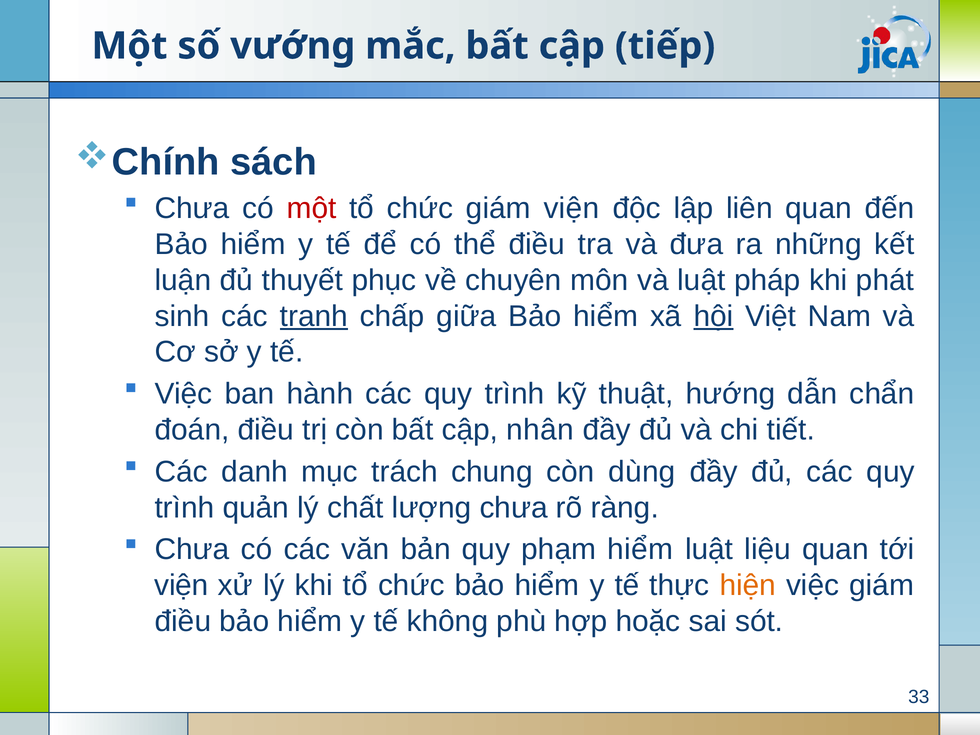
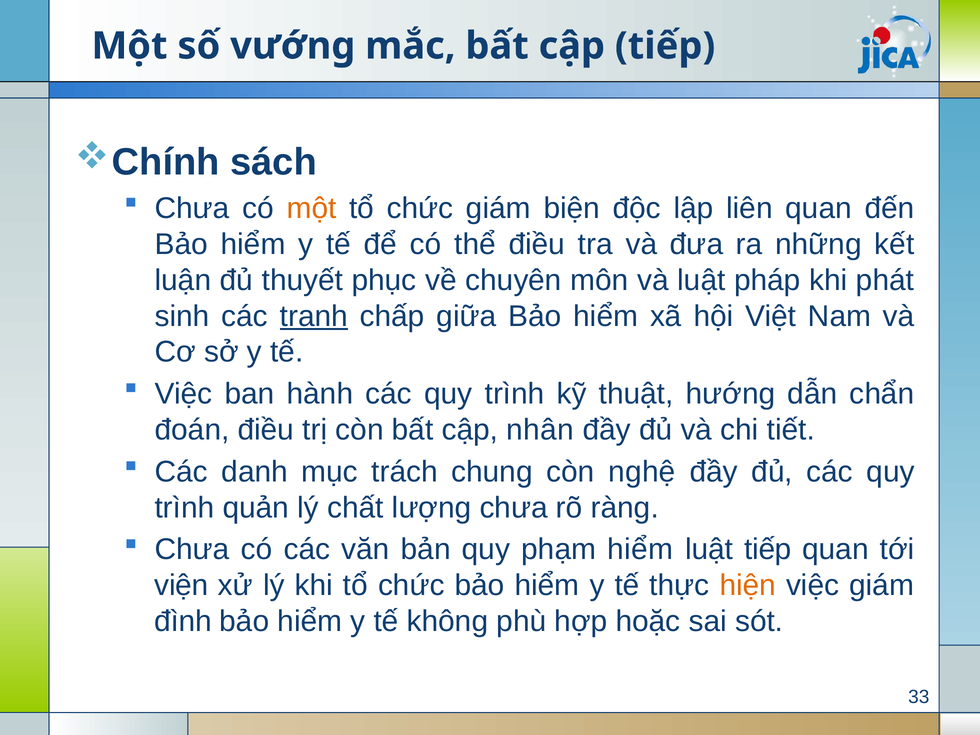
một at (312, 208) colour: red -> orange
giám viện: viện -> biện
hội underline: present -> none
dùng: dùng -> nghệ
luật liệu: liệu -> tiếp
điều at (183, 621): điều -> đình
